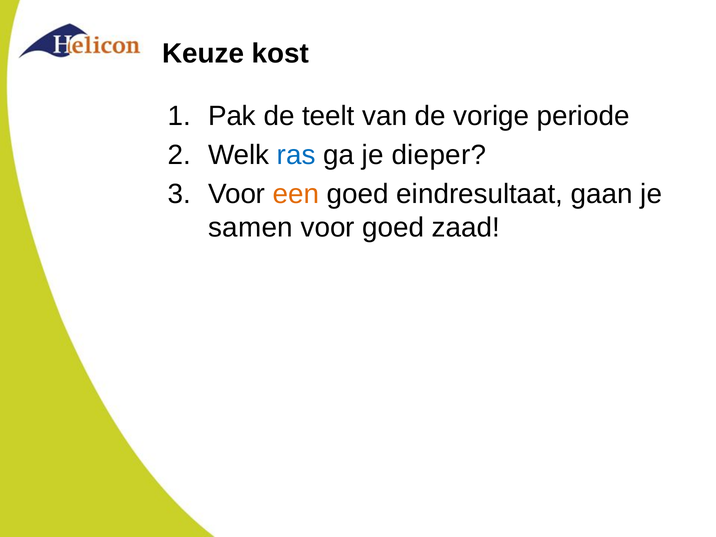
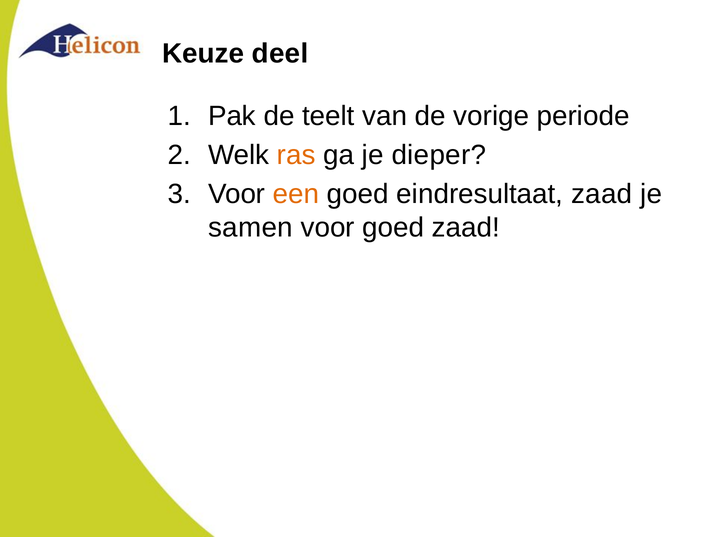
kost: kost -> deel
ras colour: blue -> orange
eindresultaat gaan: gaan -> zaad
